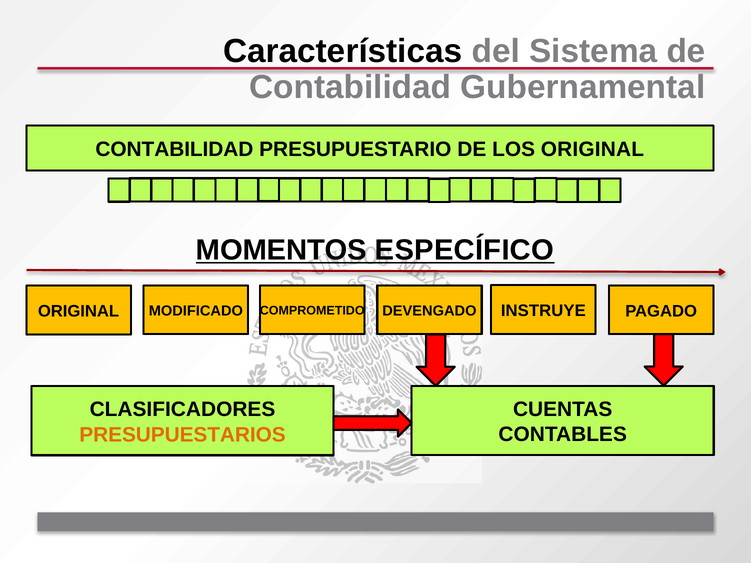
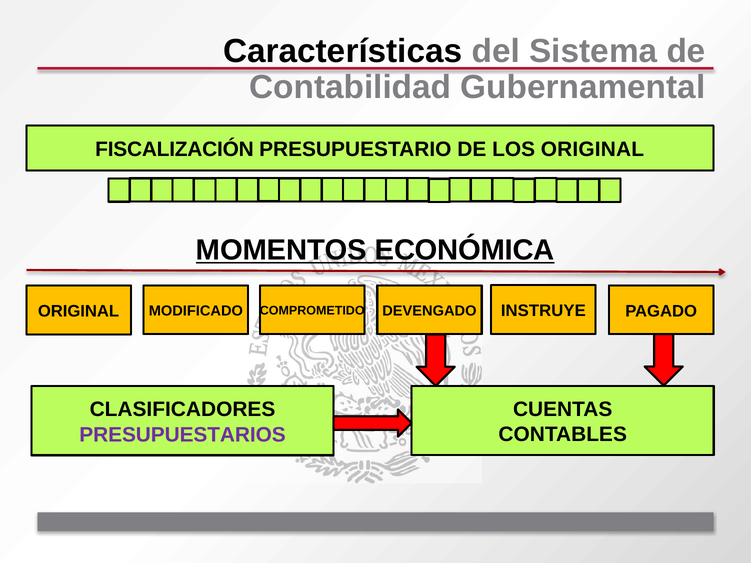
CONTABILIDAD at (174, 150): CONTABILIDAD -> FISCALIZACIÓN
ESPECÍFICO: ESPECÍFICO -> ECONÓMICA
PRESUPUESTARIOS colour: orange -> purple
